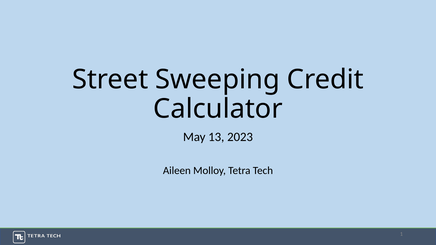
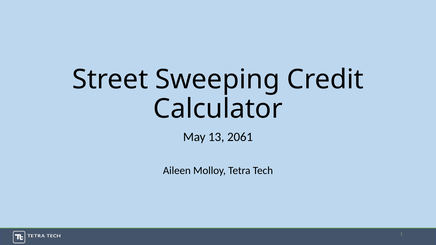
2023: 2023 -> 2061
